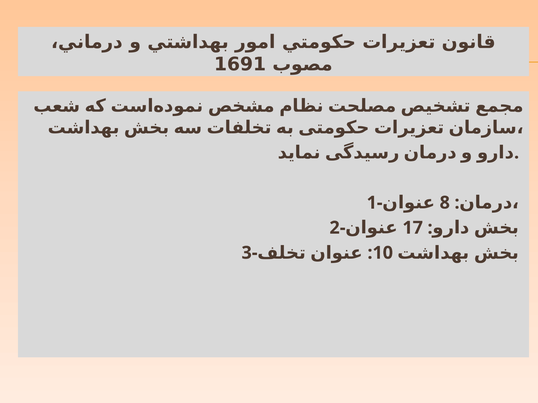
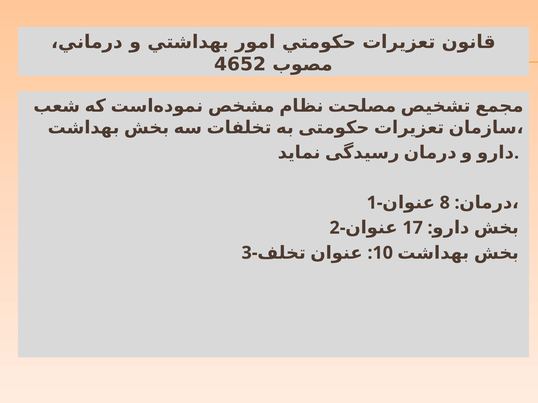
1691: 1691 -> 4652
